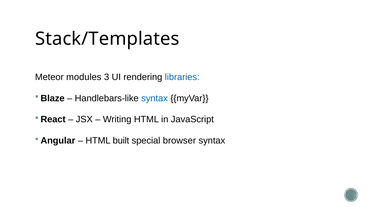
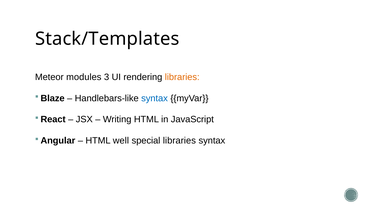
libraries at (182, 77) colour: blue -> orange
built: built -> well
special browser: browser -> libraries
